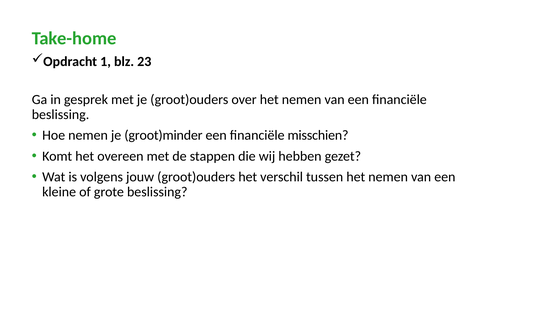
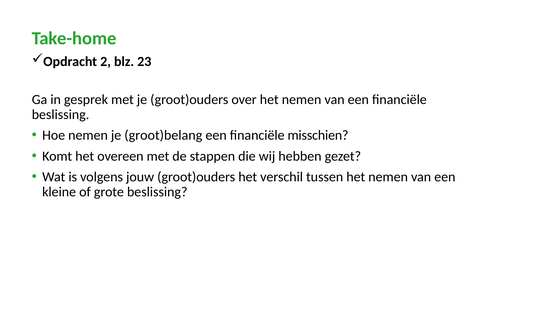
1: 1 -> 2
groot)minder: groot)minder -> groot)belang
